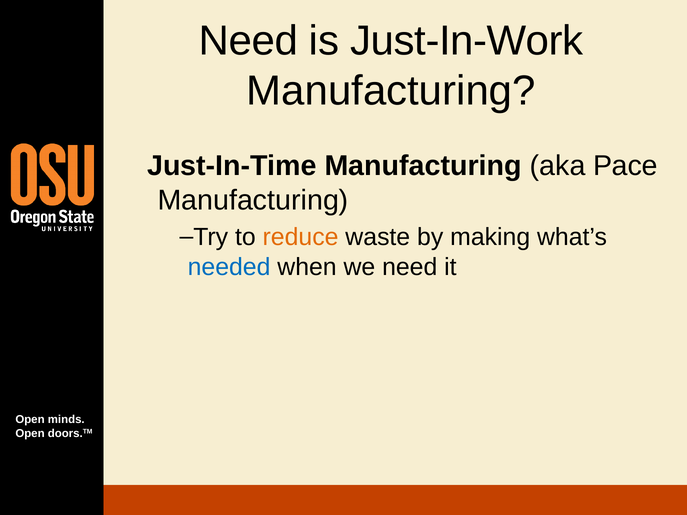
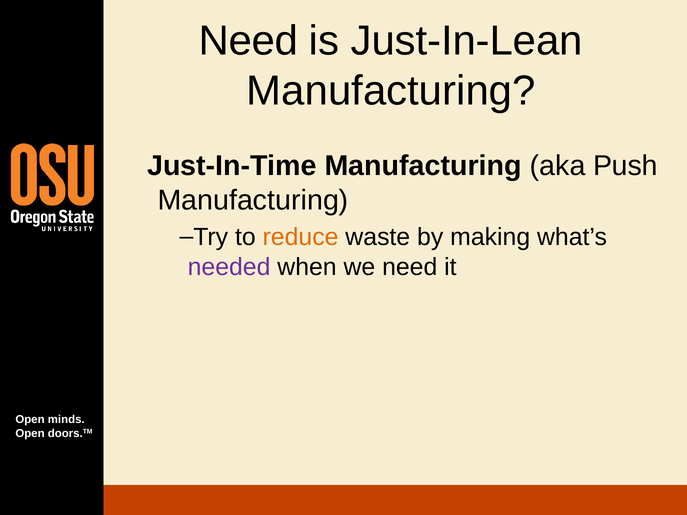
Just-In-Work: Just-In-Work -> Just-In-Lean
Pace: Pace -> Push
needed colour: blue -> purple
